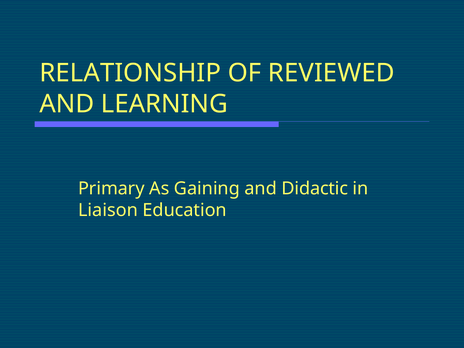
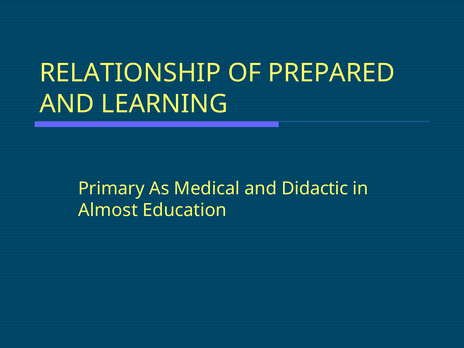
REVIEWED: REVIEWED -> PREPARED
Gaining: Gaining -> Medical
Liaison: Liaison -> Almost
